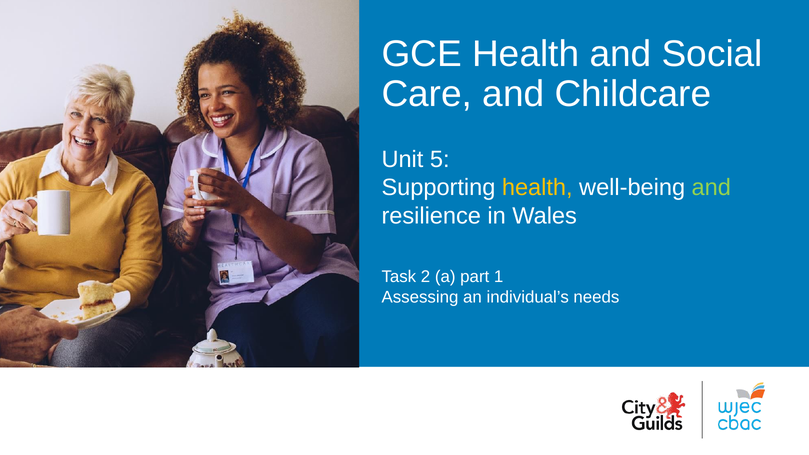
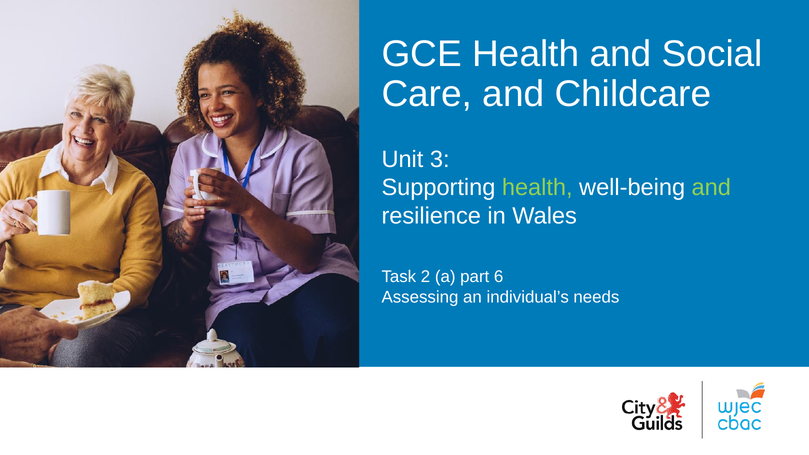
5: 5 -> 3
health at (537, 188) colour: yellow -> light green
1: 1 -> 6
